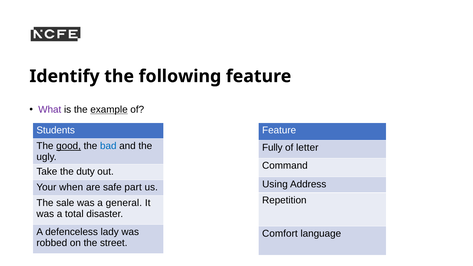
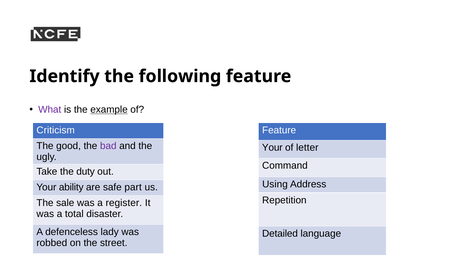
Students: Students -> Criticism
good underline: present -> none
bad colour: blue -> purple
Fully at (272, 148): Fully -> Your
when: when -> ability
general: general -> register
Comfort: Comfort -> Detailed
